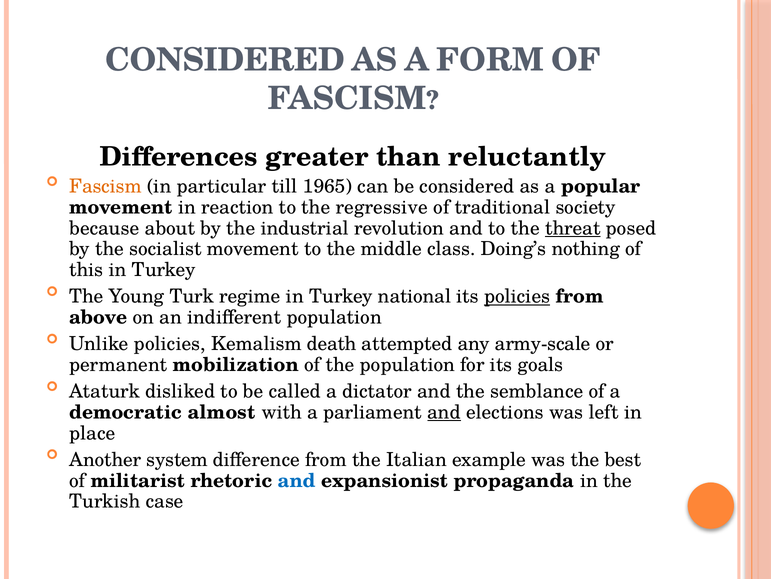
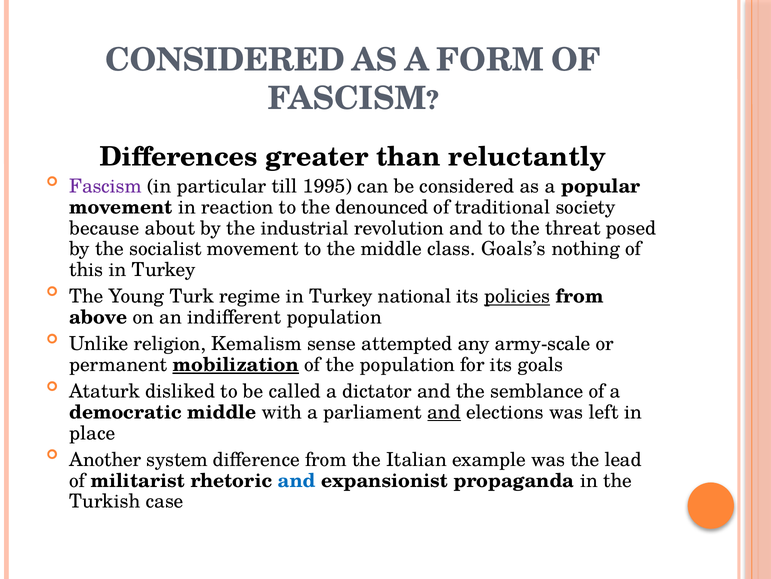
Fascism at (106, 186) colour: orange -> purple
1965: 1965 -> 1995
regressive: regressive -> denounced
threat underline: present -> none
Doing’s: Doing’s -> Goals’s
Unlike policies: policies -> religion
death: death -> sense
mobilization underline: none -> present
democratic almost: almost -> middle
best: best -> lead
